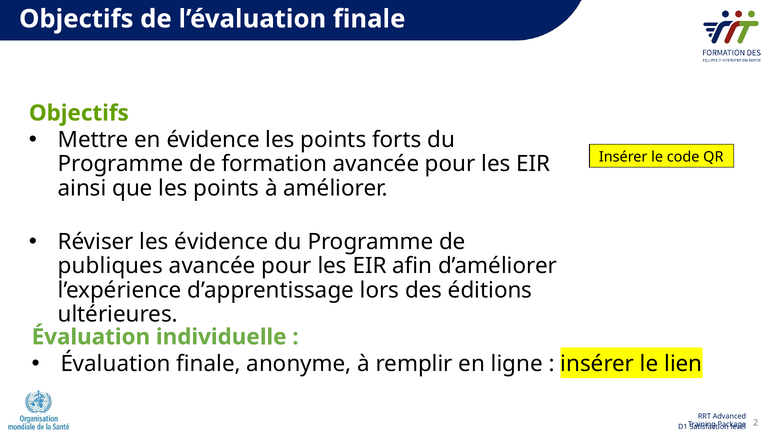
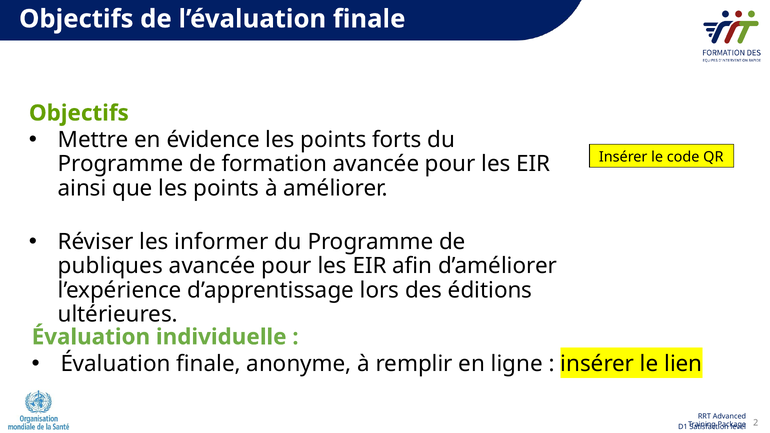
les évidence: évidence -> informer
